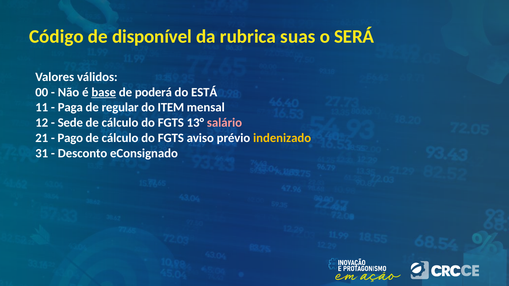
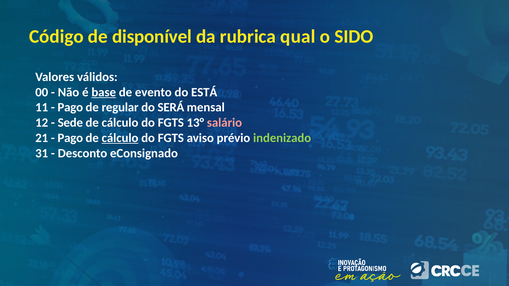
suas: suas -> qual
SERÁ: SERÁ -> SIDO
poderá: poderá -> evento
Paga at (70, 108): Paga -> Pago
ITEM: ITEM -> SERÁ
cálculo at (120, 138) underline: none -> present
indenizado colour: yellow -> light green
